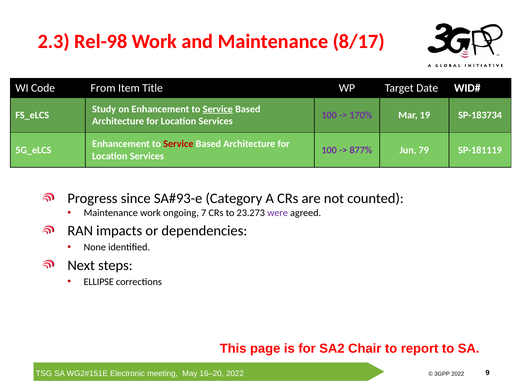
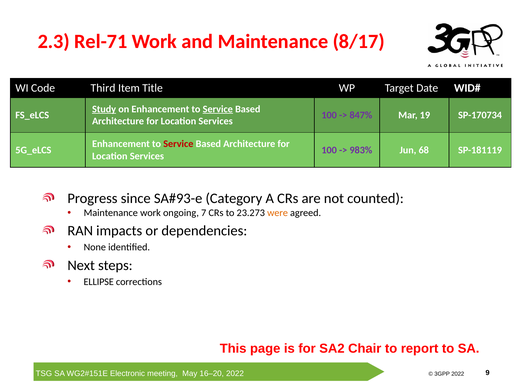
Rel-98: Rel-98 -> Rel-71
From: From -> Third
Study underline: none -> present
170%: 170% -> 847%
SP-183734: SP-183734 -> SP-170734
877%: 877% -> 983%
79: 79 -> 68
were colour: purple -> orange
